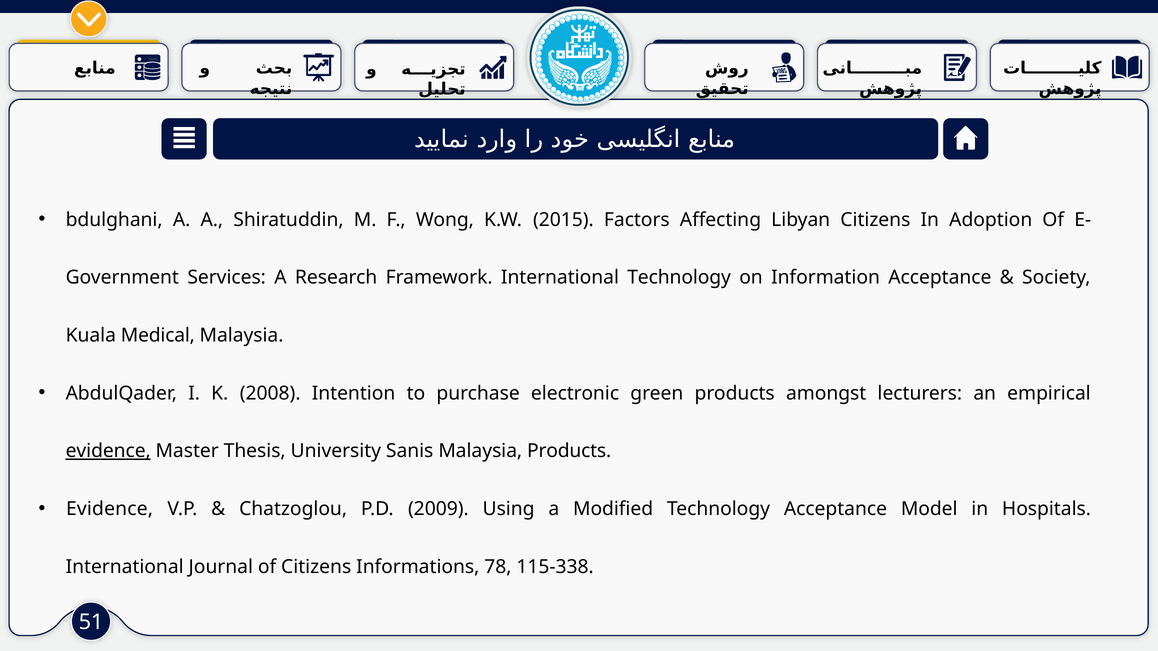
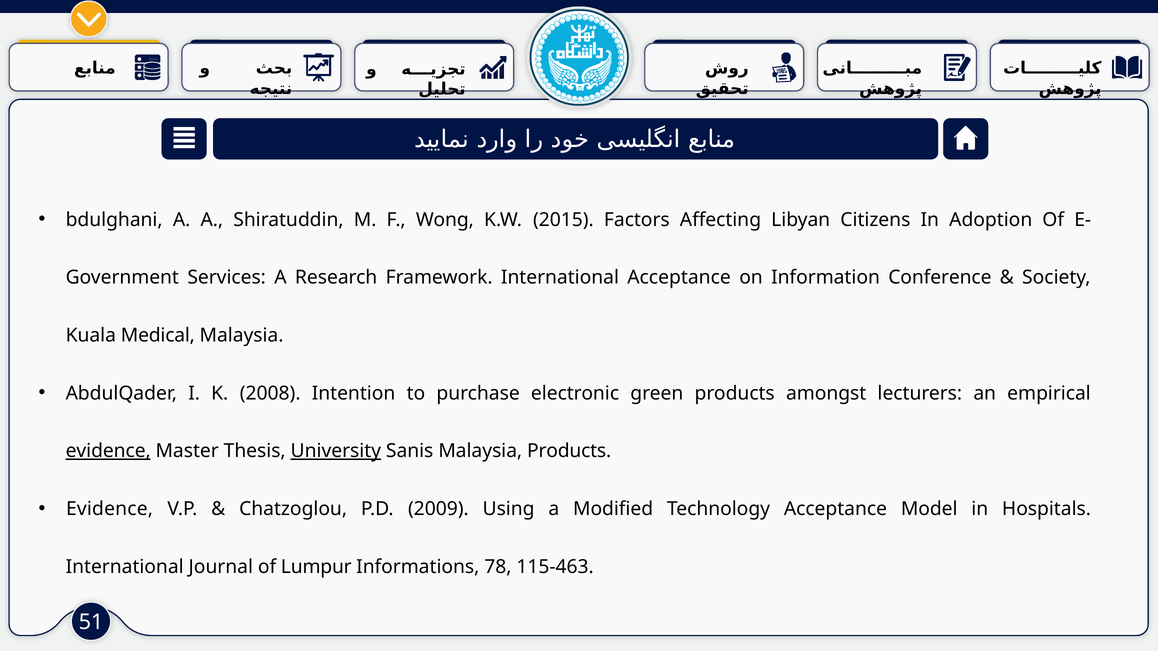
International Technology: Technology -> Acceptance
Information Acceptance: Acceptance -> Conference
University underline: none -> present
of Citizens: Citizens -> Lumpur
115-338: 115-338 -> 115-463
